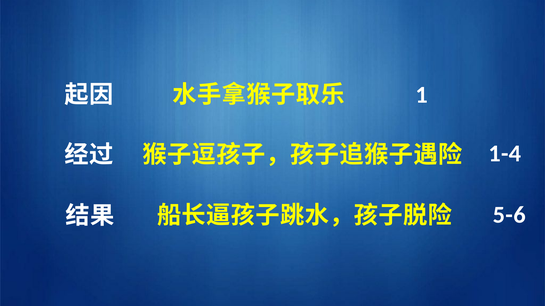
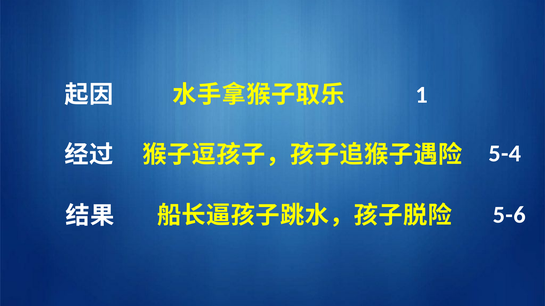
1-4: 1-4 -> 5-4
